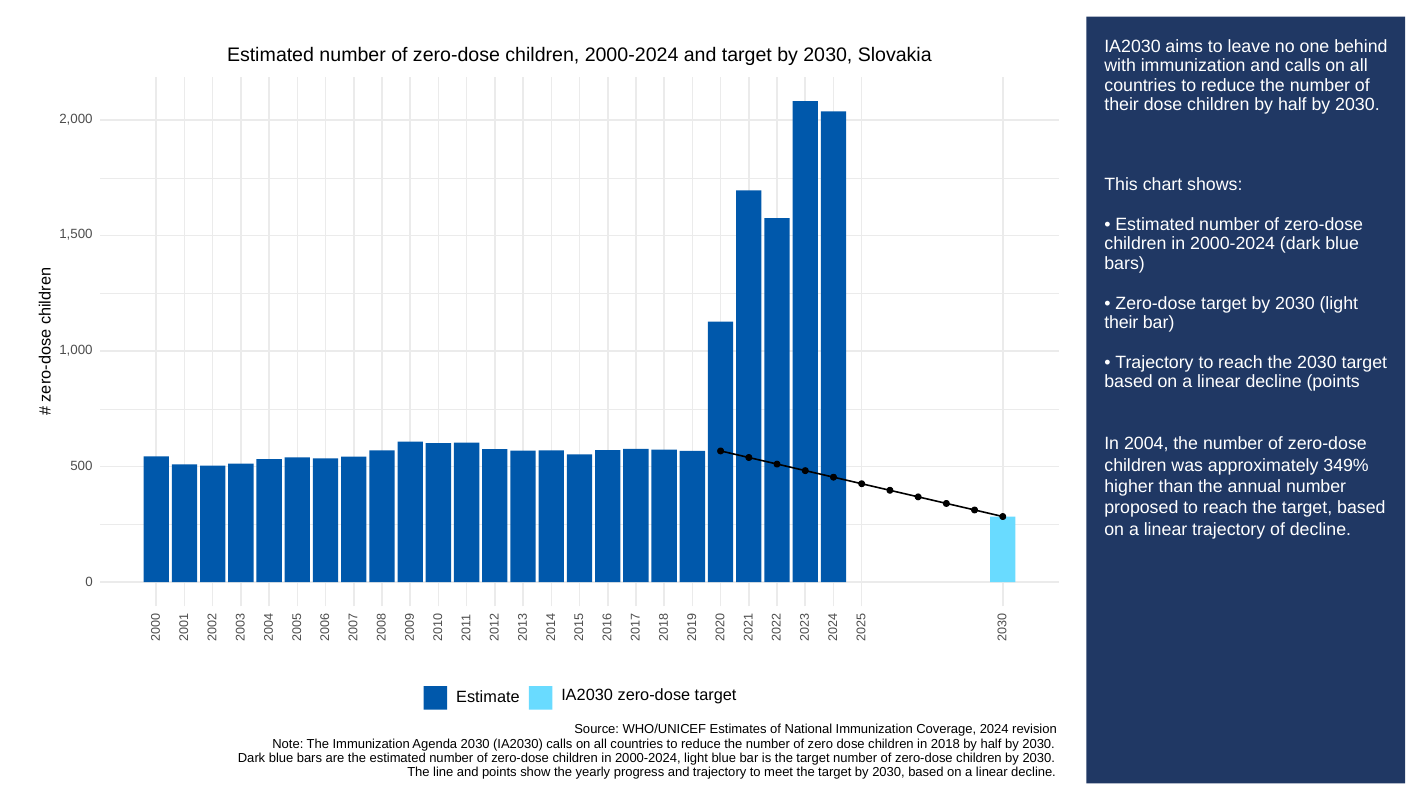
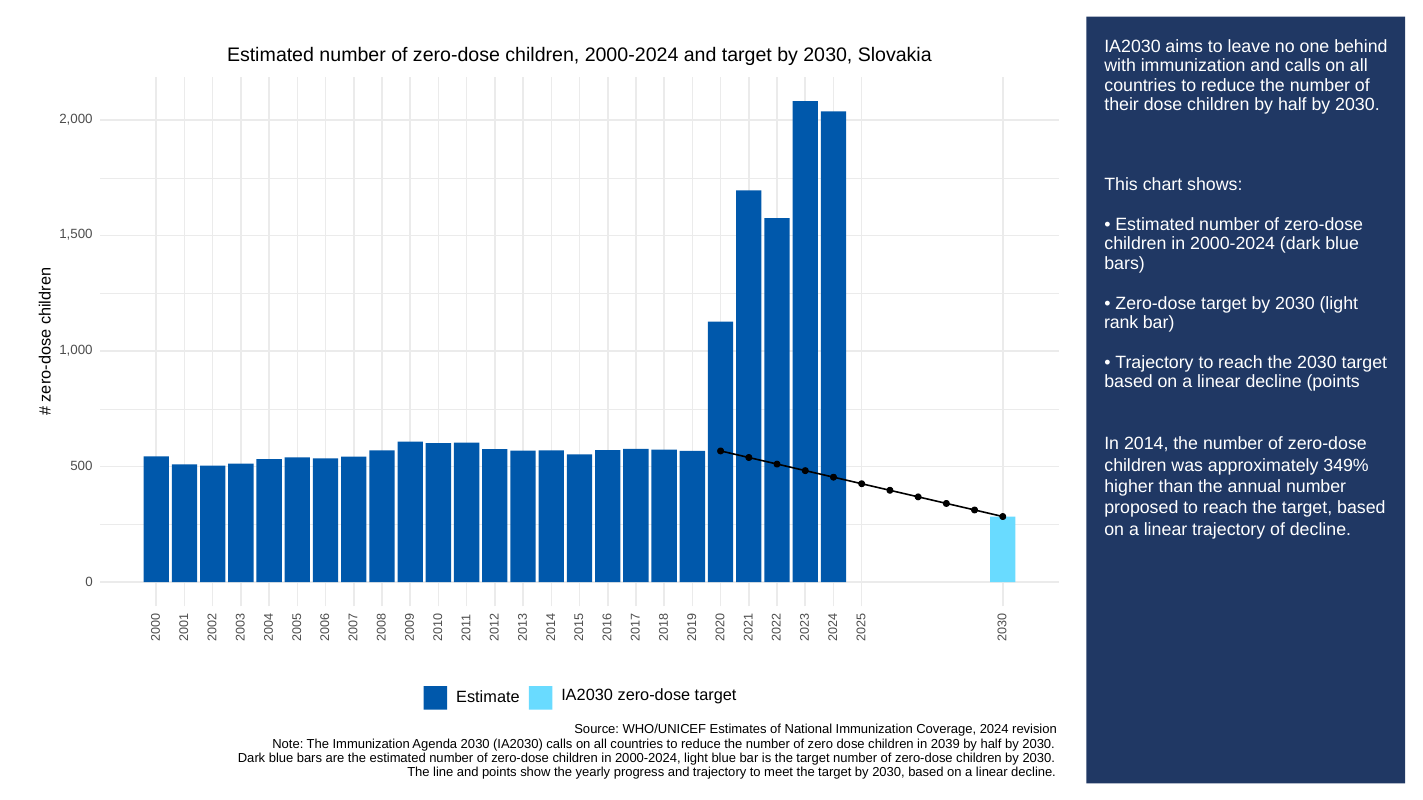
their at (1121, 323): their -> rank
2004: 2004 -> 2014
2018: 2018 -> 2039
